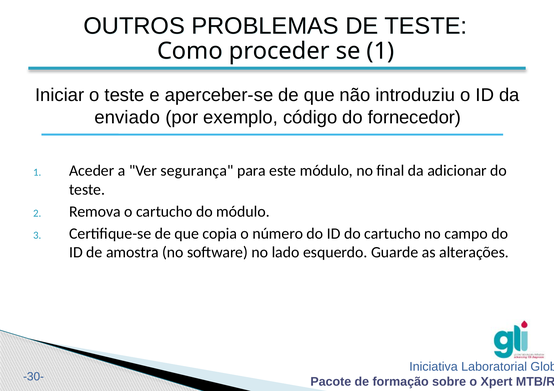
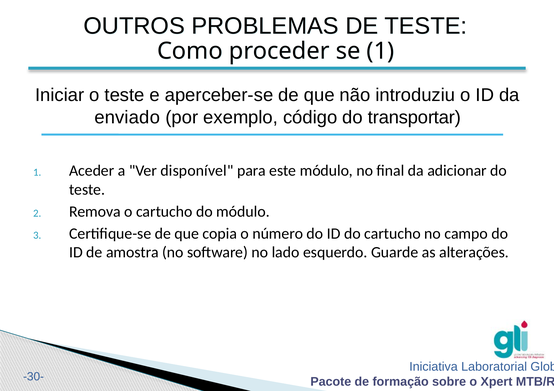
fornecedor: fornecedor -> transportar
segurança: segurança -> disponível
